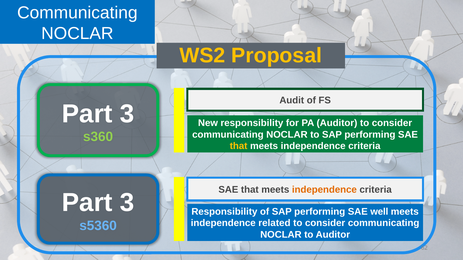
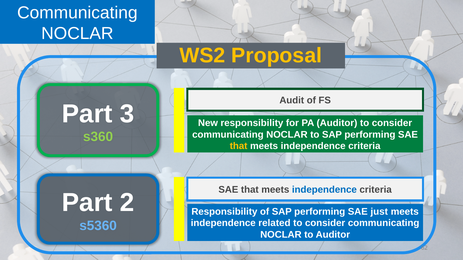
independence at (324, 190) colour: orange -> blue
3 at (127, 203): 3 -> 2
well: well -> just
